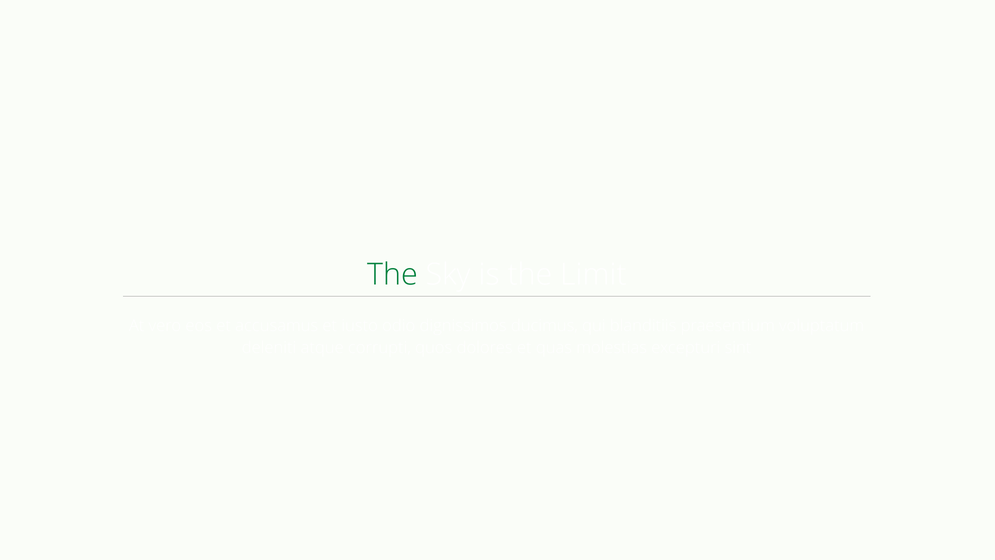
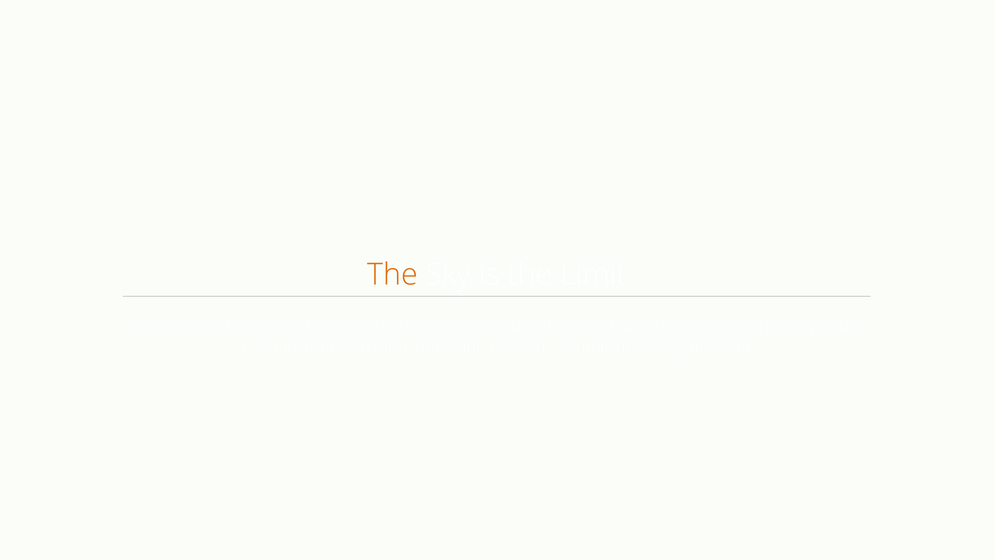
The at (392, 275) colour: green -> orange
